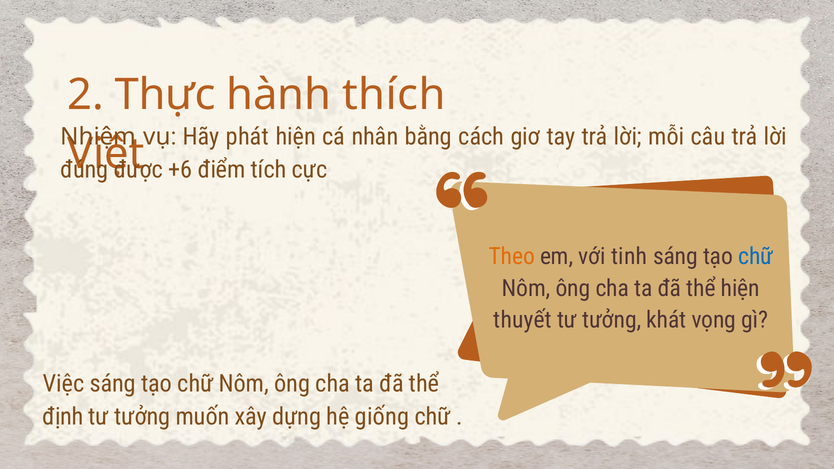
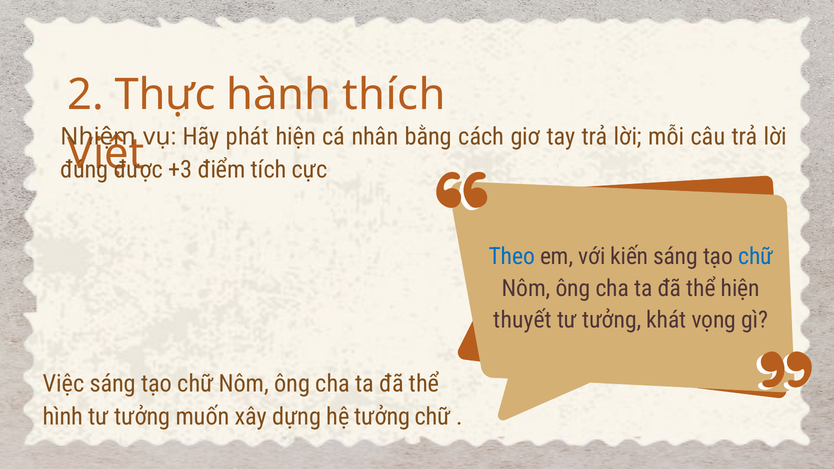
+6: +6 -> +3
Theo colour: orange -> blue
tinh: tinh -> kiến
định: định -> hình
hệ giống: giống -> tưởng
